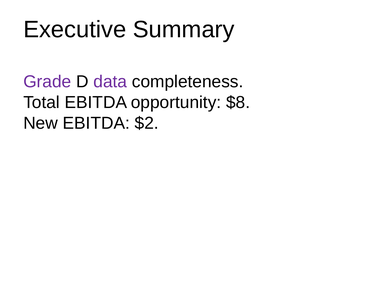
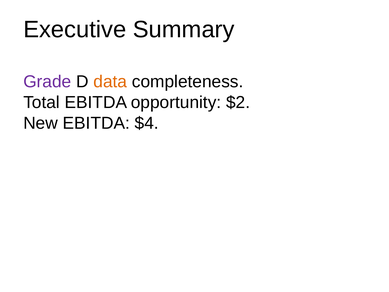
data colour: purple -> orange
$8: $8 -> $2
$2: $2 -> $4
